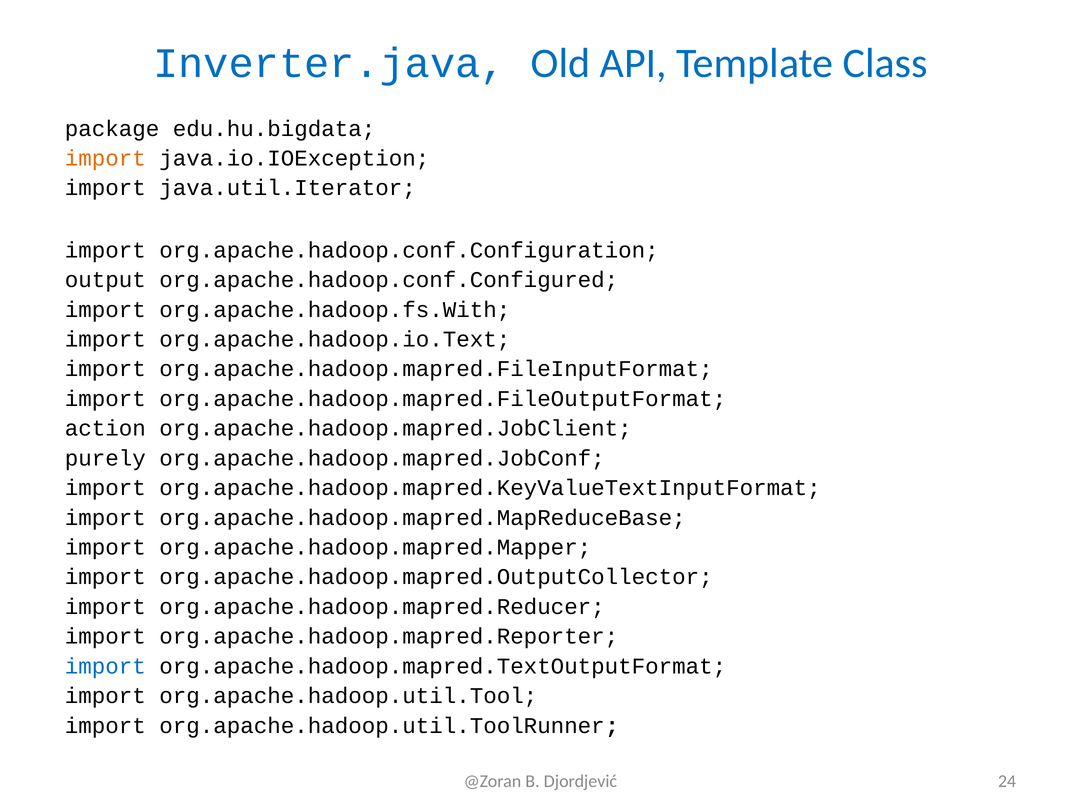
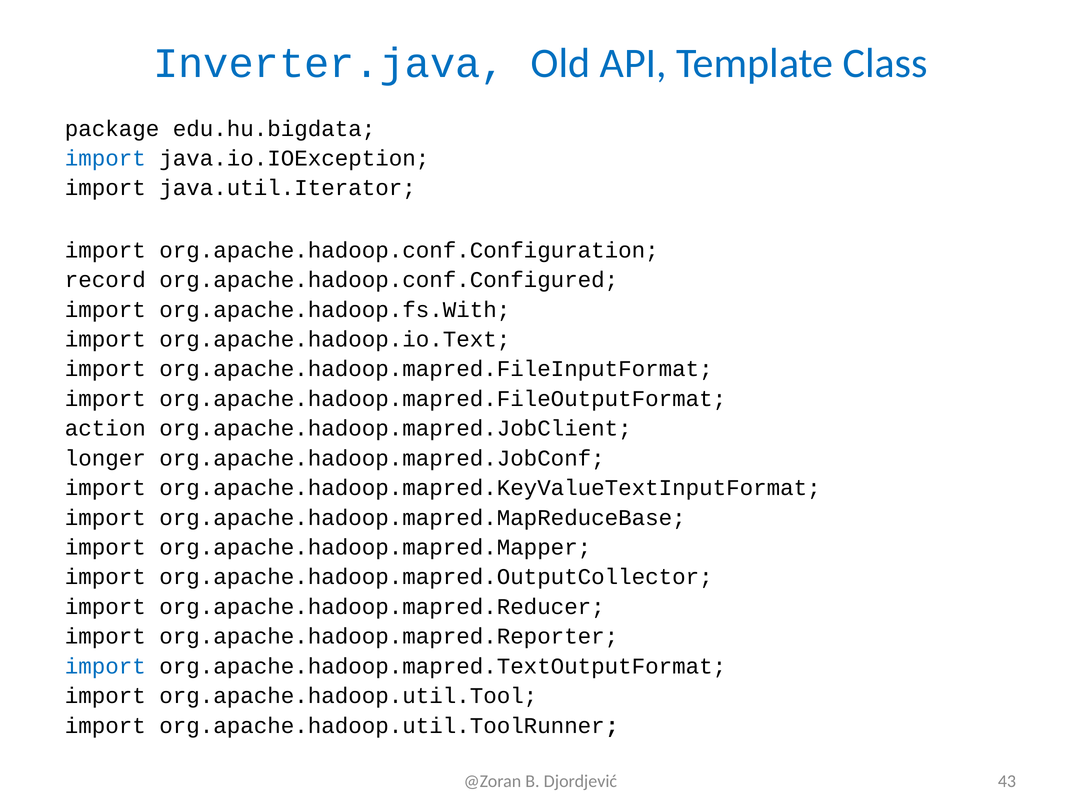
import at (105, 158) colour: orange -> blue
output: output -> record
purely: purely -> longer
24: 24 -> 43
